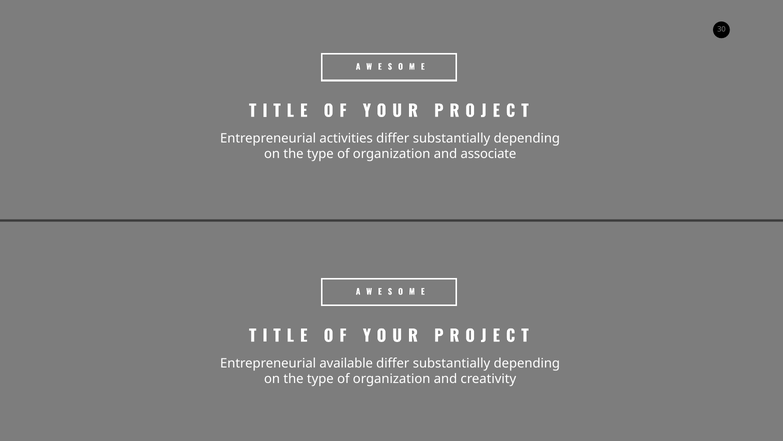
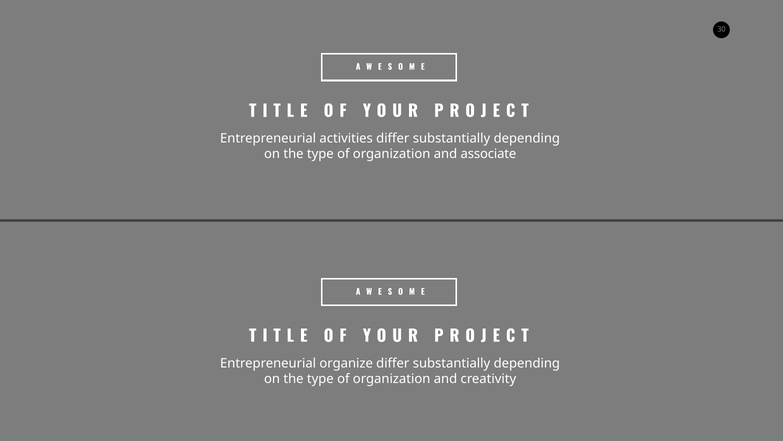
available: available -> organize
